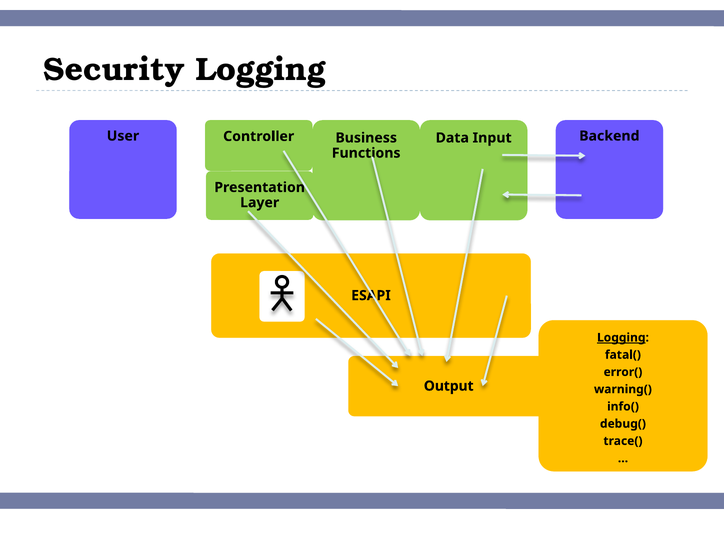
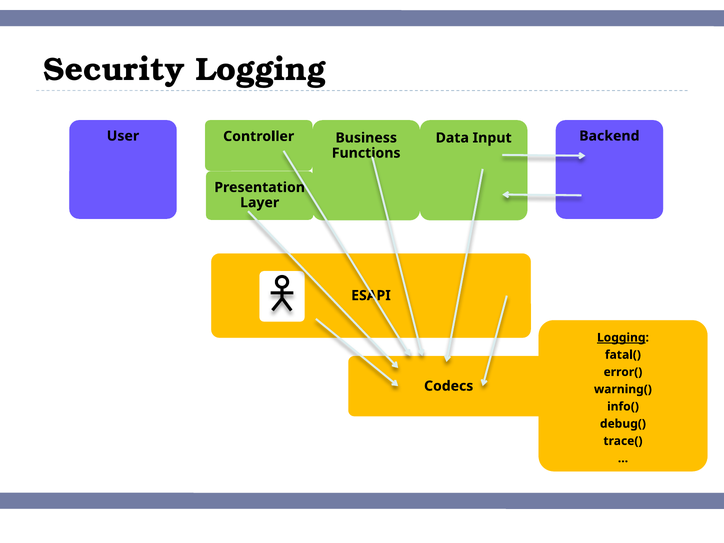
Output: Output -> Codecs
